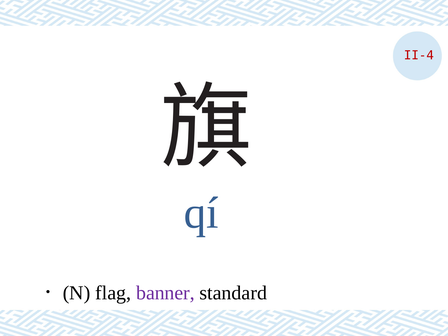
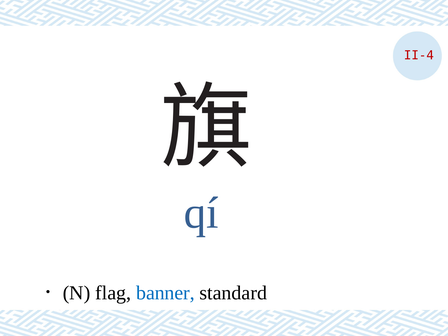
banner colour: purple -> blue
